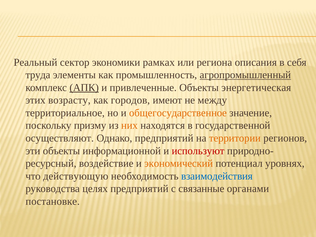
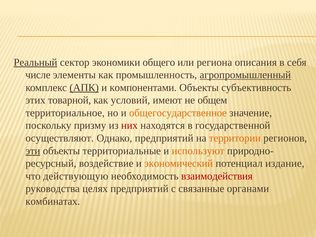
Реальный underline: none -> present
рамках: рамках -> общего
труда: труда -> числе
привлеченные: привлеченные -> компонентами
энергетическая: энергетическая -> субъективность
возрасту: возрасту -> товарной
городов: городов -> условий
между: между -> общем
них colour: orange -> red
эти underline: none -> present
информационной: информационной -> территориальные
используют colour: red -> orange
уровнях: уровнях -> издание
взаимодействия colour: blue -> red
постановке: постановке -> комбинатах
